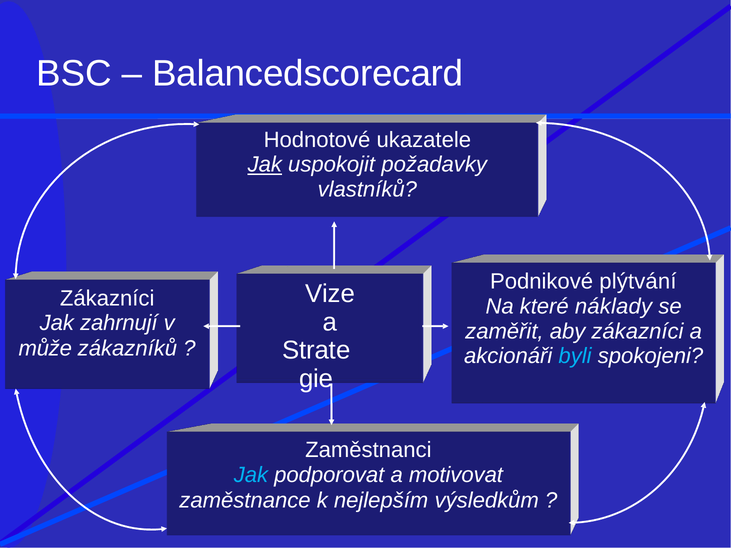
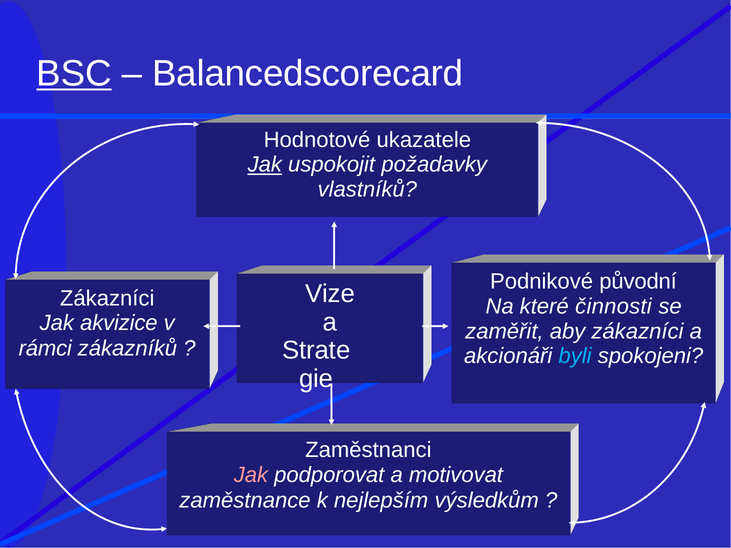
BSC underline: none -> present
plýtvání: plýtvání -> původní
náklady: náklady -> činnosti
zahrnují: zahrnují -> akvizice
může: může -> rámci
Jak at (251, 475) colour: light blue -> pink
